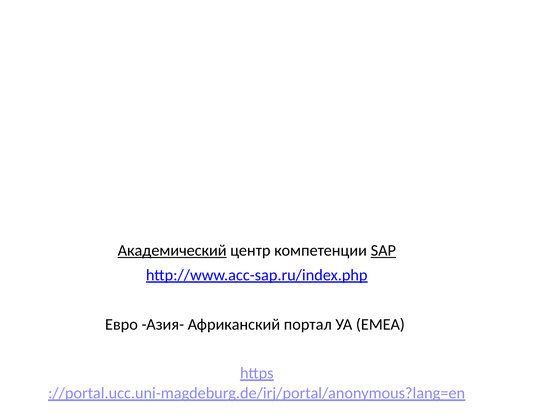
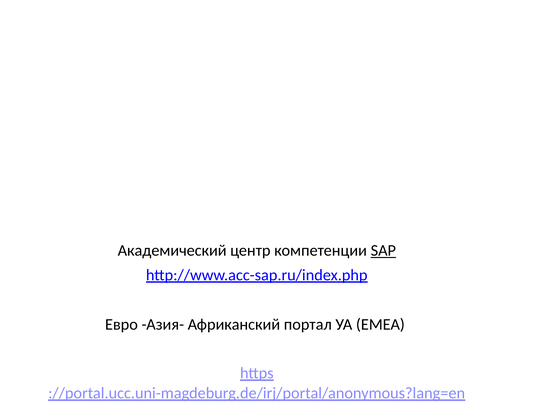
Академический underline: present -> none
